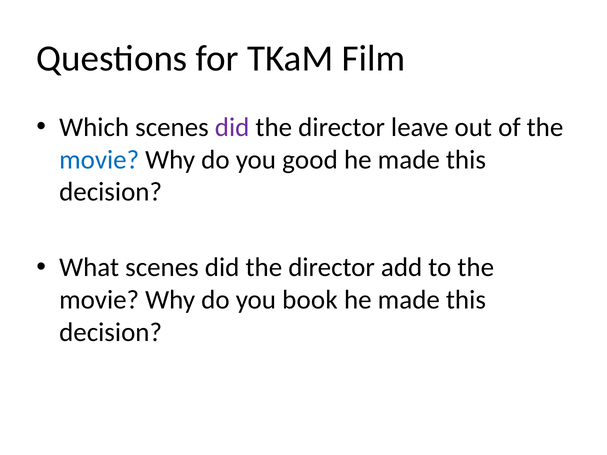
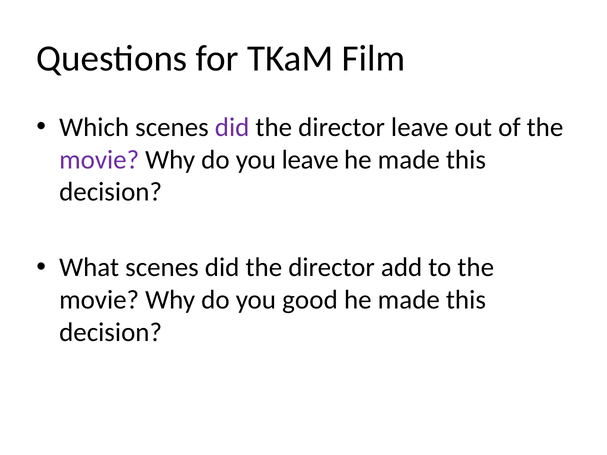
movie at (99, 160) colour: blue -> purple
you good: good -> leave
book: book -> good
